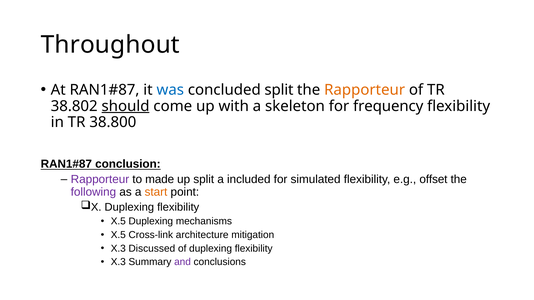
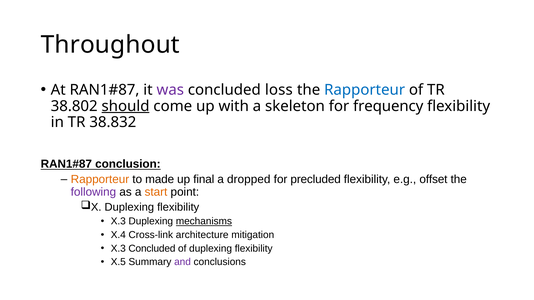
was colour: blue -> purple
concluded split: split -> loss
Rapporteur at (365, 90) colour: orange -> blue
38.800: 38.800 -> 38.832
Rapporteur at (100, 180) colour: purple -> orange
up split: split -> final
included: included -> dropped
simulated: simulated -> precluded
X.5 at (118, 222): X.5 -> X.3
mechanisms underline: none -> present
X.5 at (118, 235): X.5 -> X.4
X.3 Discussed: Discussed -> Concluded
X.3 at (118, 262): X.3 -> X.5
